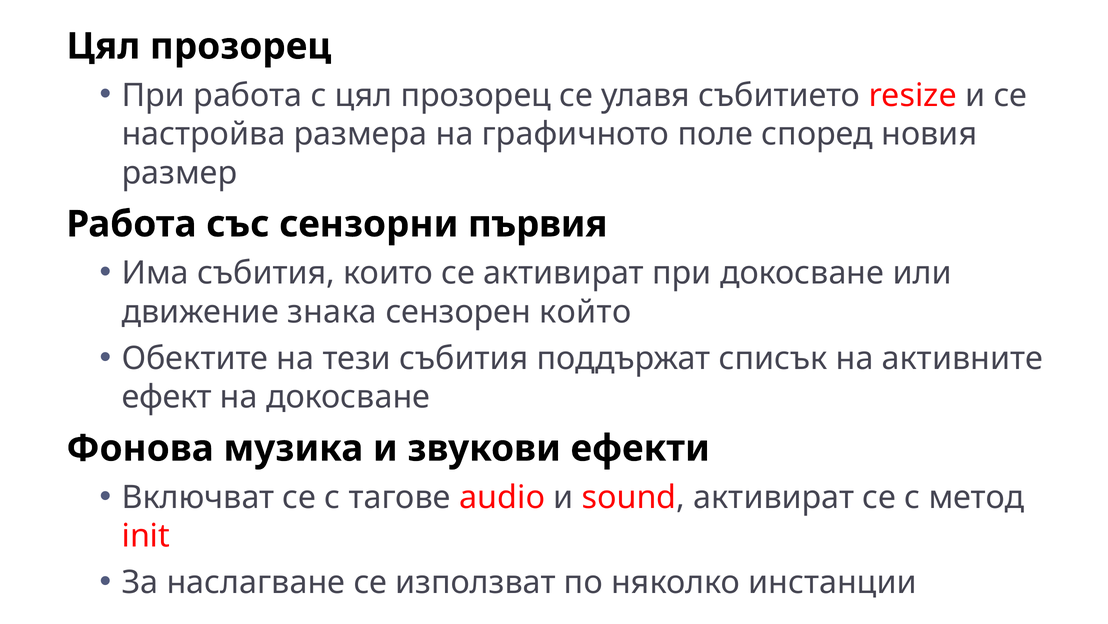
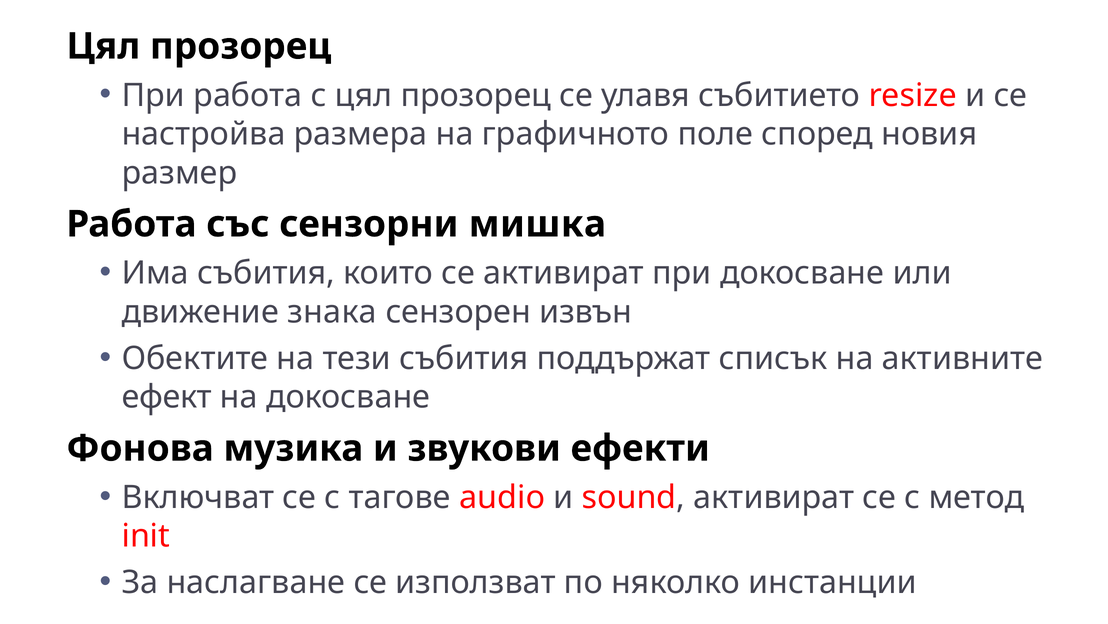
първия: първия -> мишка
който: който -> извън
